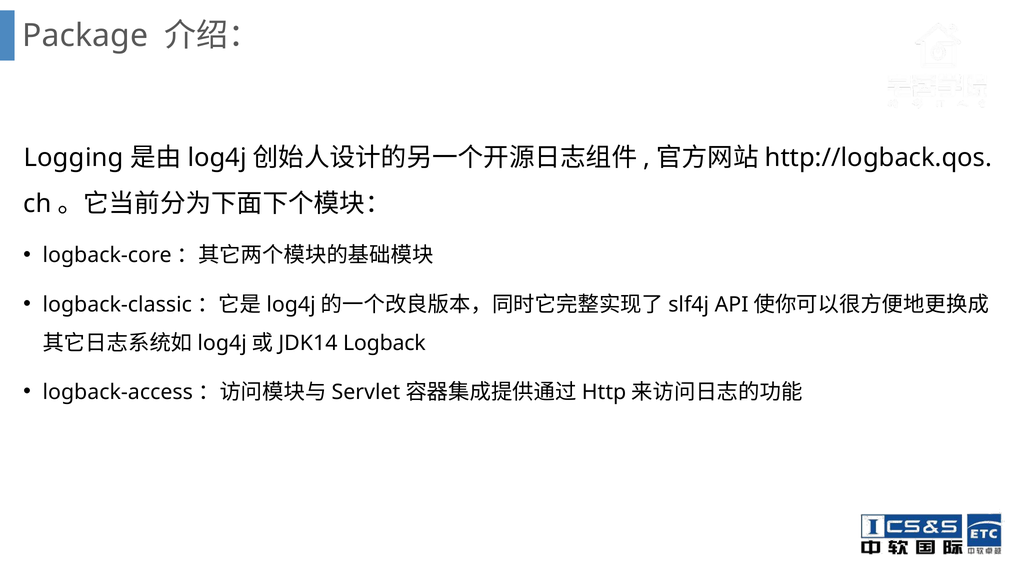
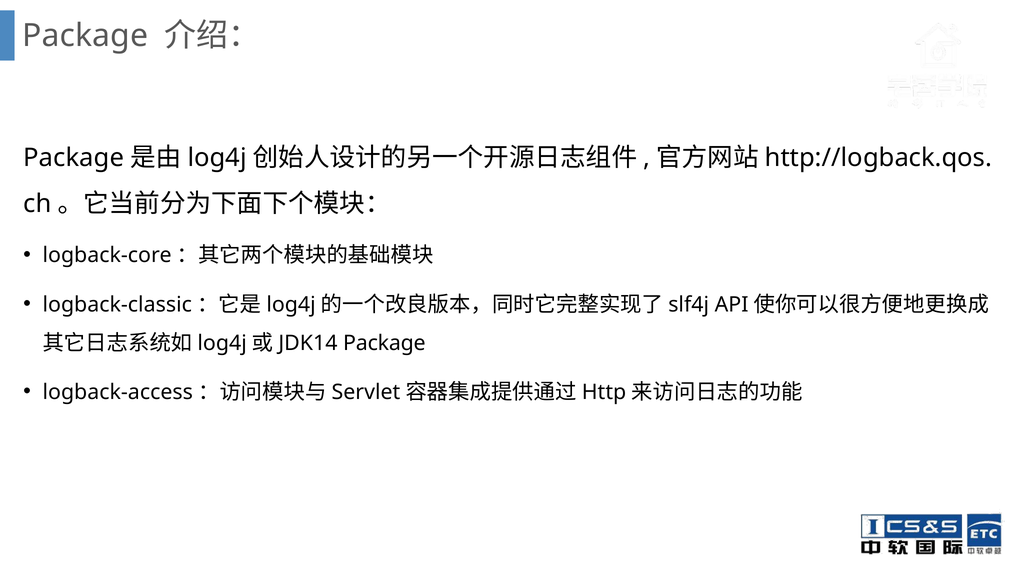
Logging at (74, 158): Logging -> Package
Logback at (384, 343): Logback -> Package
